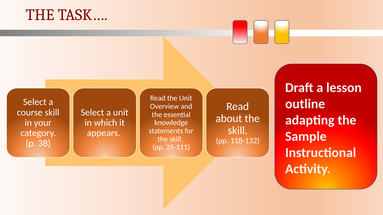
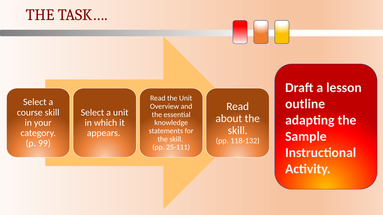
38: 38 -> 99
